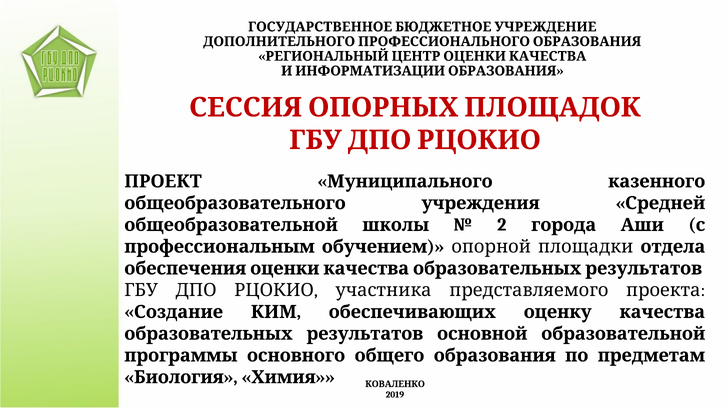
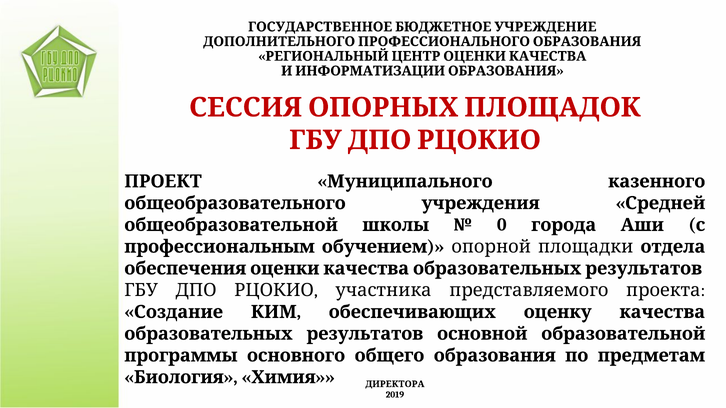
2: 2 -> 0
КОВАЛЕНКО: КОВАЛЕНКО -> ДИРЕКТОРА
